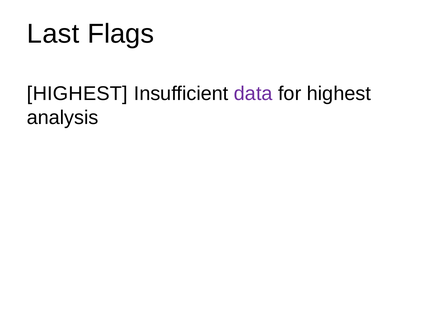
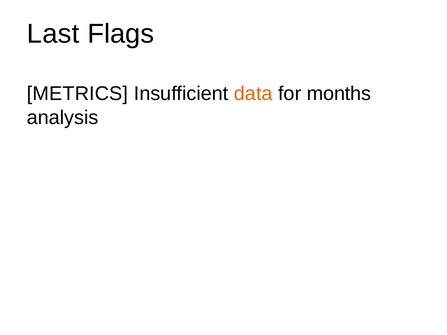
HIGHEST at (77, 94): HIGHEST -> METRICS
data colour: purple -> orange
for highest: highest -> months
